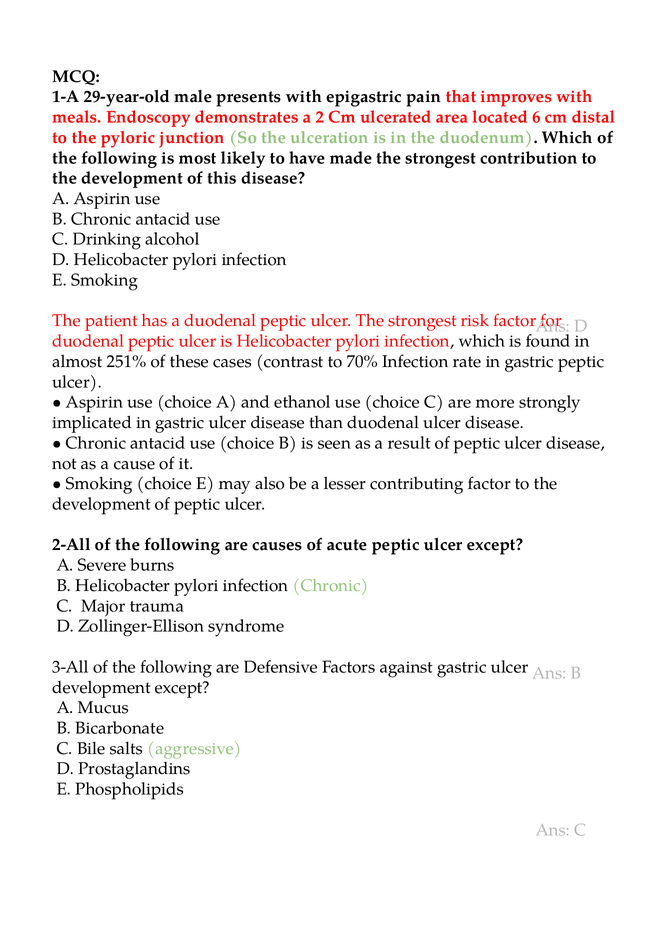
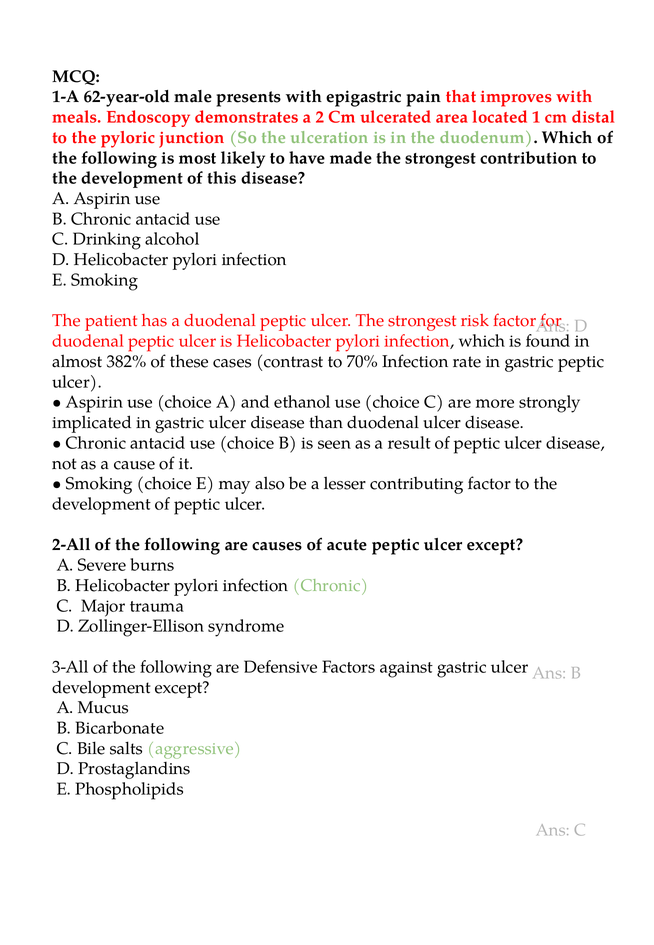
29-year-old: 29-year-old -> 62-year-old
6: 6 -> 1
251%: 251% -> 382%
